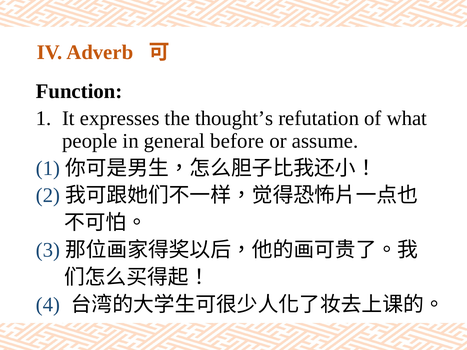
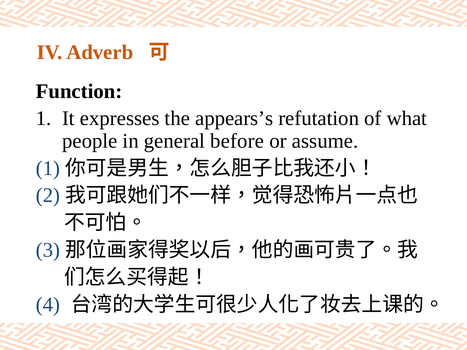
thought’s: thought’s -> appears’s
